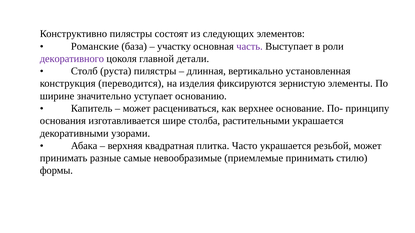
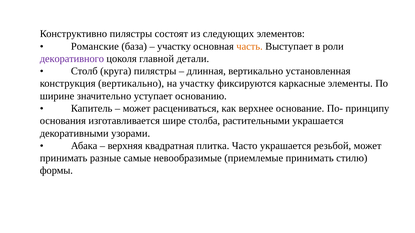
часть colour: purple -> orange
руста: руста -> круга
конструкция переводится: переводится -> вертикально
на изделия: изделия -> участку
зернистую: зернистую -> каркасные
